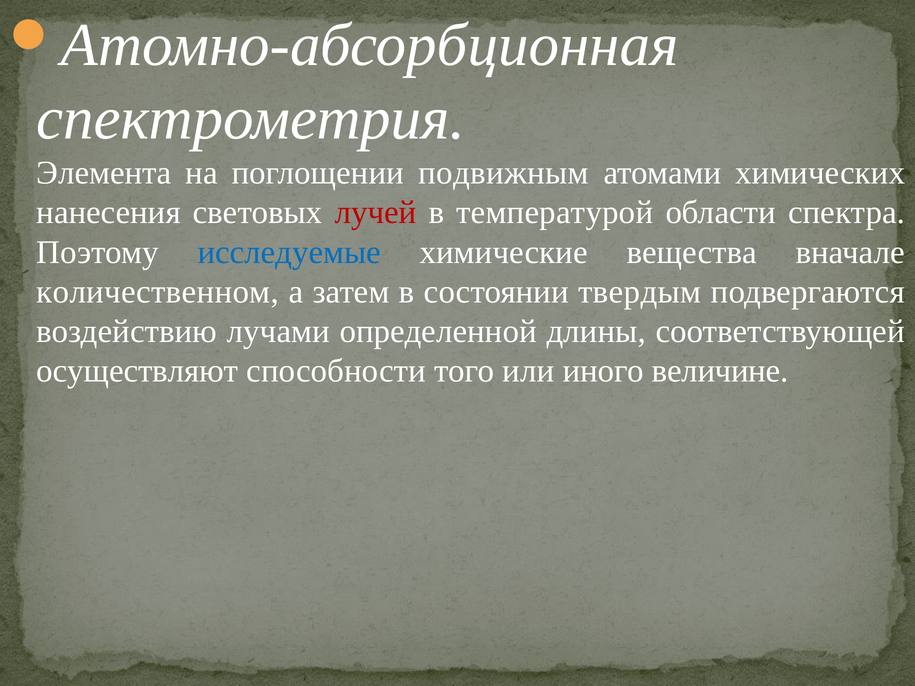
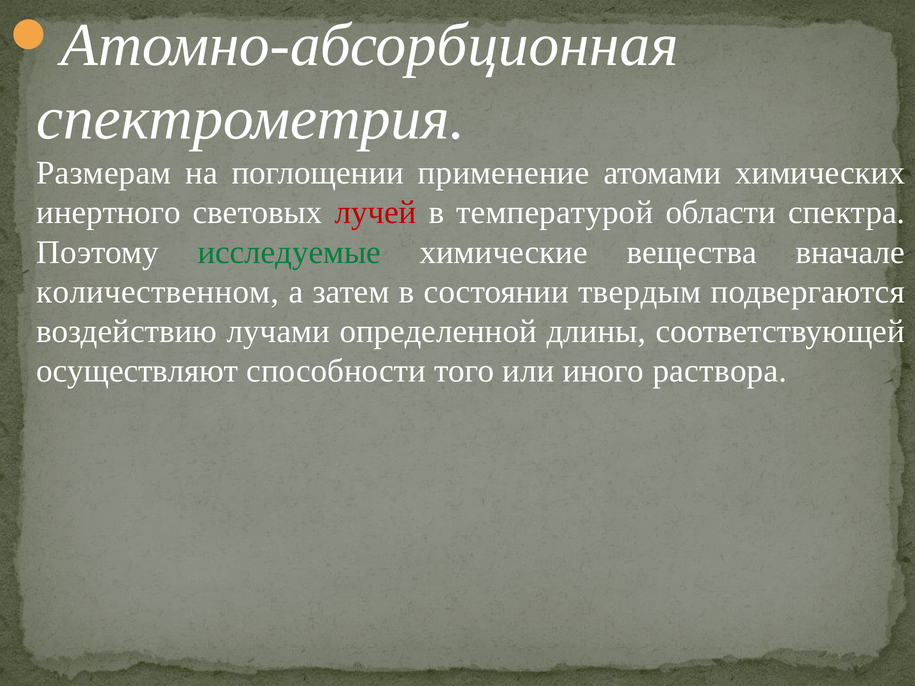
Элемента: Элемента -> Размерам
подвижным: подвижным -> применение
нанесения: нанесения -> инертного
исследуемые colour: blue -> green
величине: величине -> раствора
